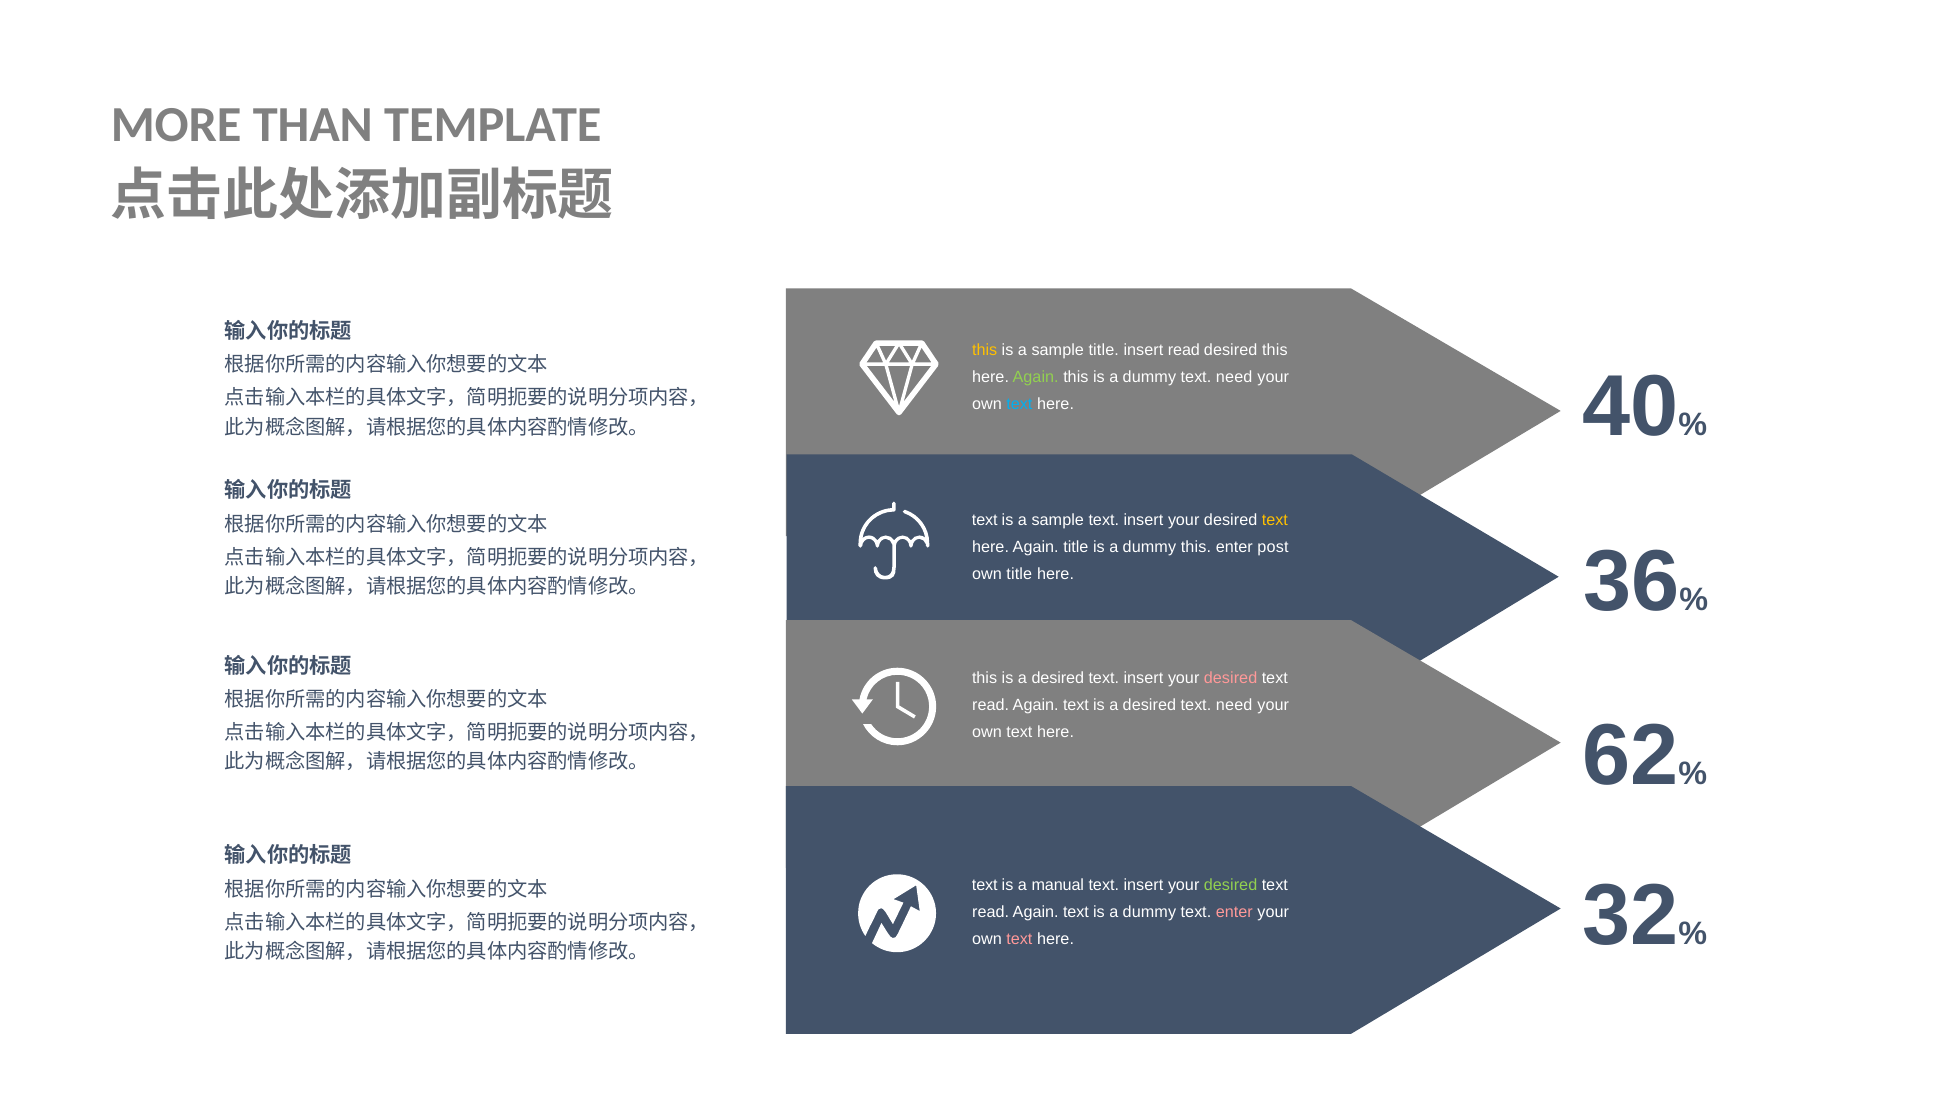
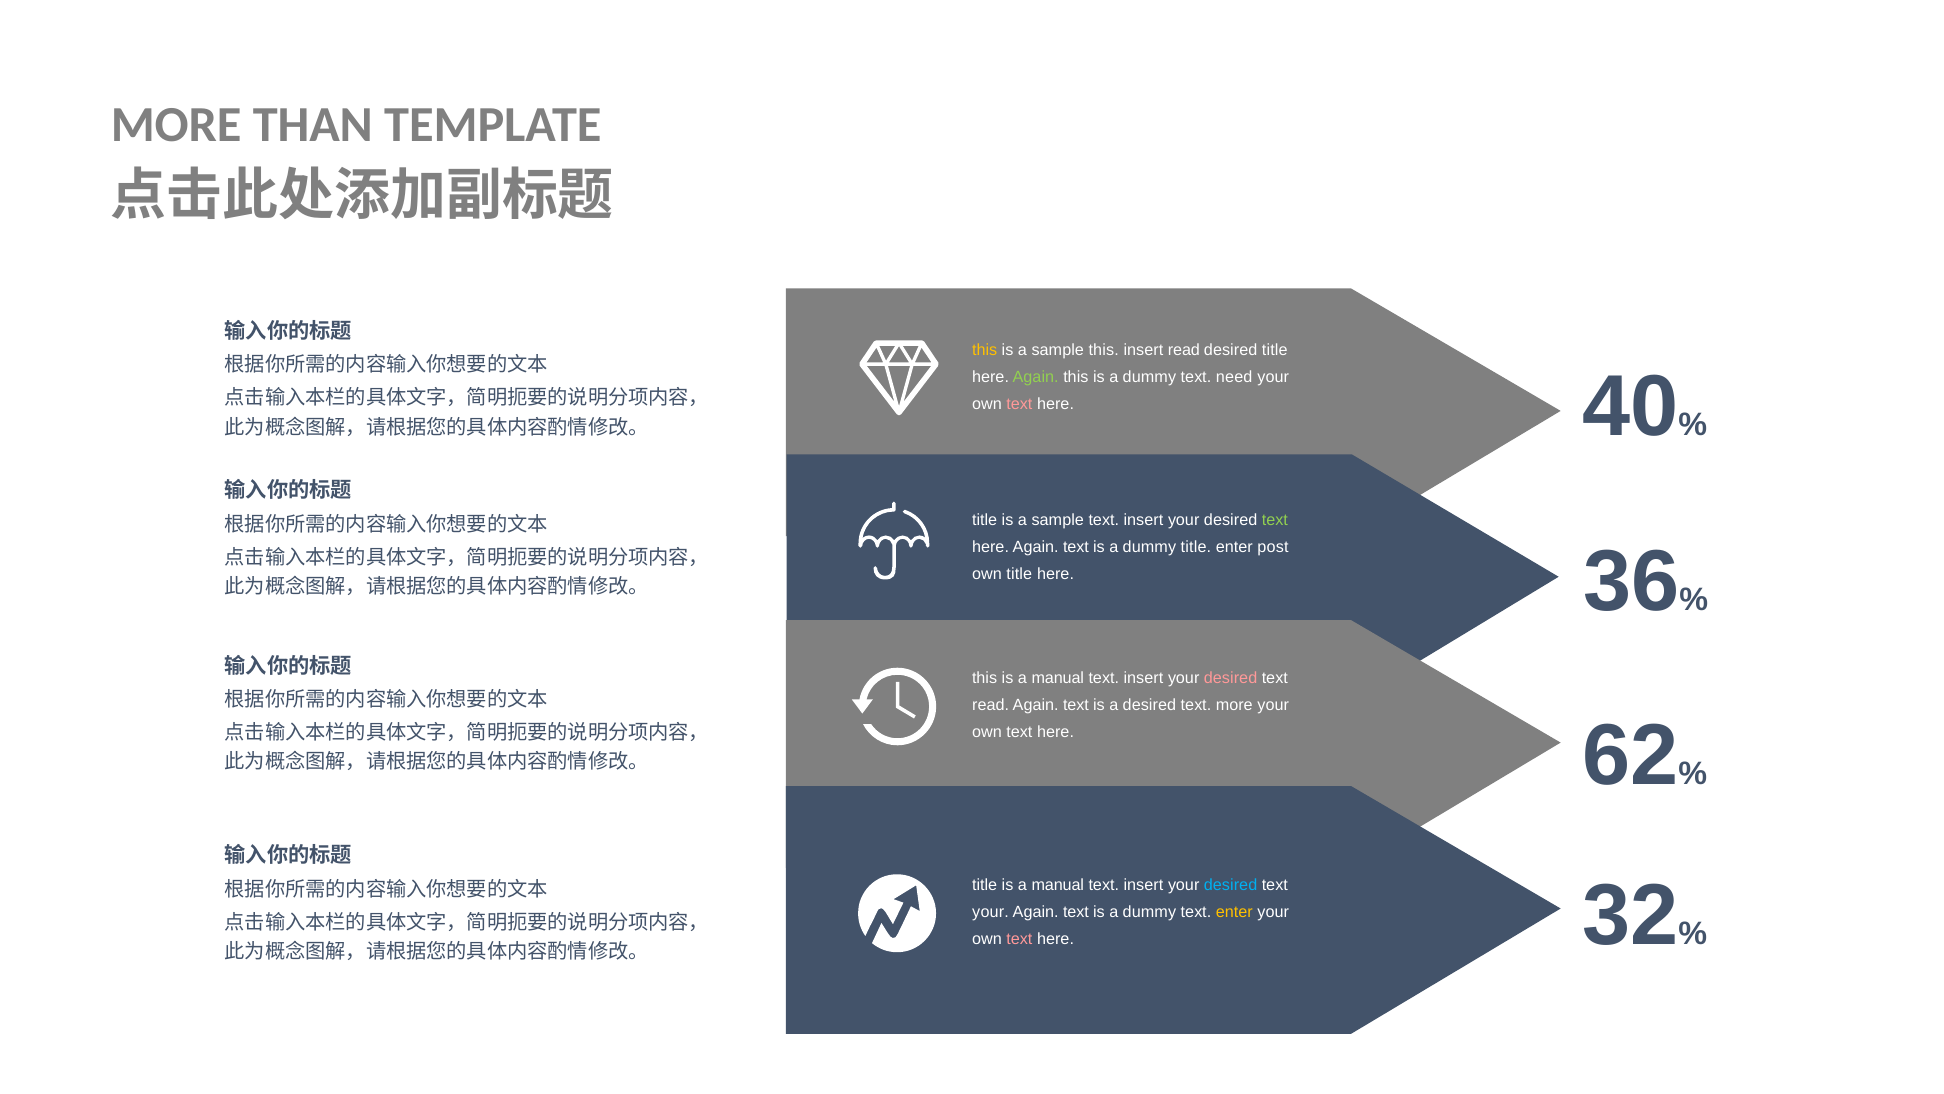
sample title: title -> this
desired this: this -> title
text at (1019, 404) colour: light blue -> pink
text at (985, 520): text -> title
text at (1275, 520) colour: yellow -> light green
here Again title: title -> text
dummy this: this -> title
this is a desired: desired -> manual
need at (1234, 705): need -> more
text at (985, 885): text -> title
desired at (1231, 885) colour: light green -> light blue
read at (991, 912): read -> your
enter at (1234, 912) colour: pink -> yellow
